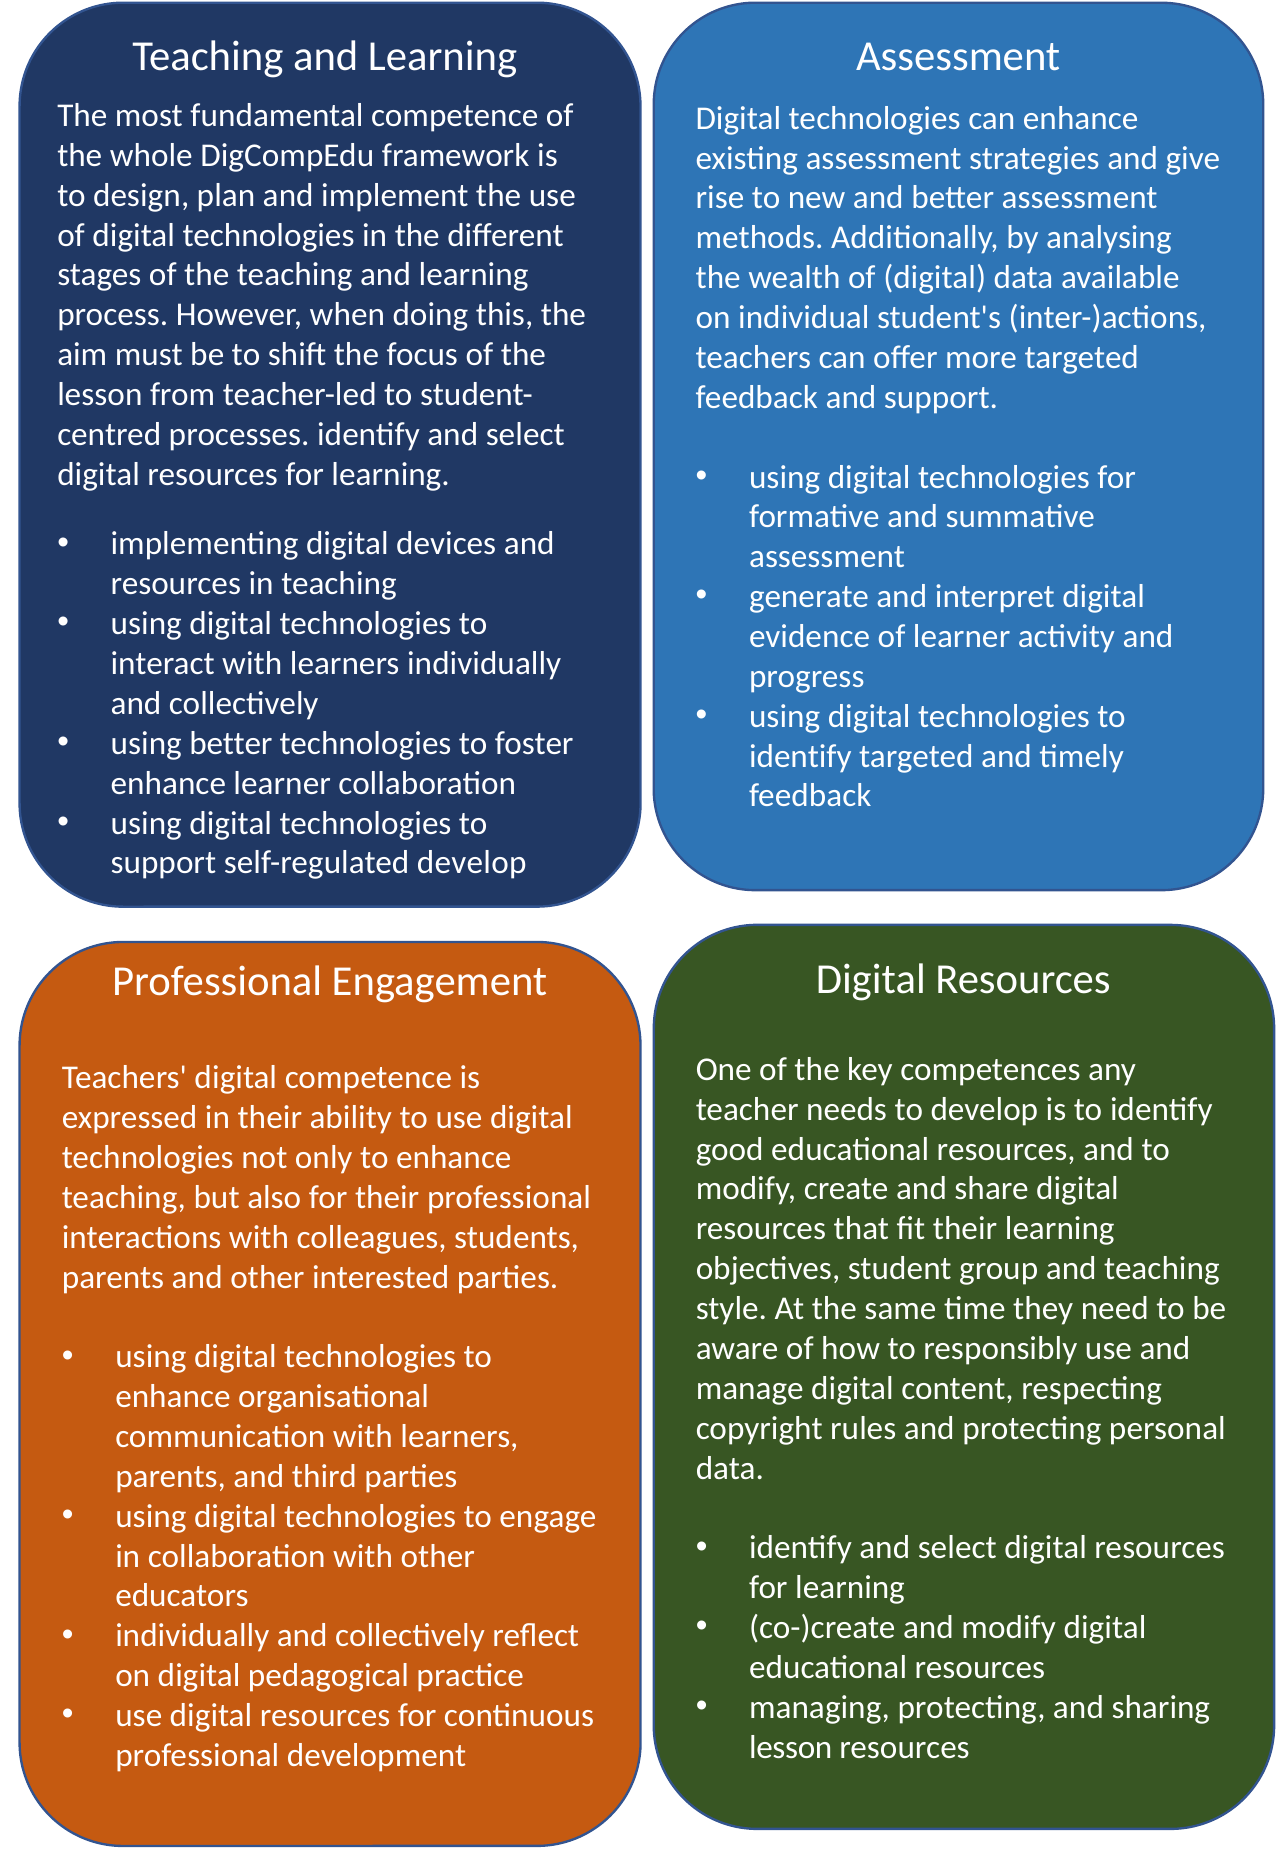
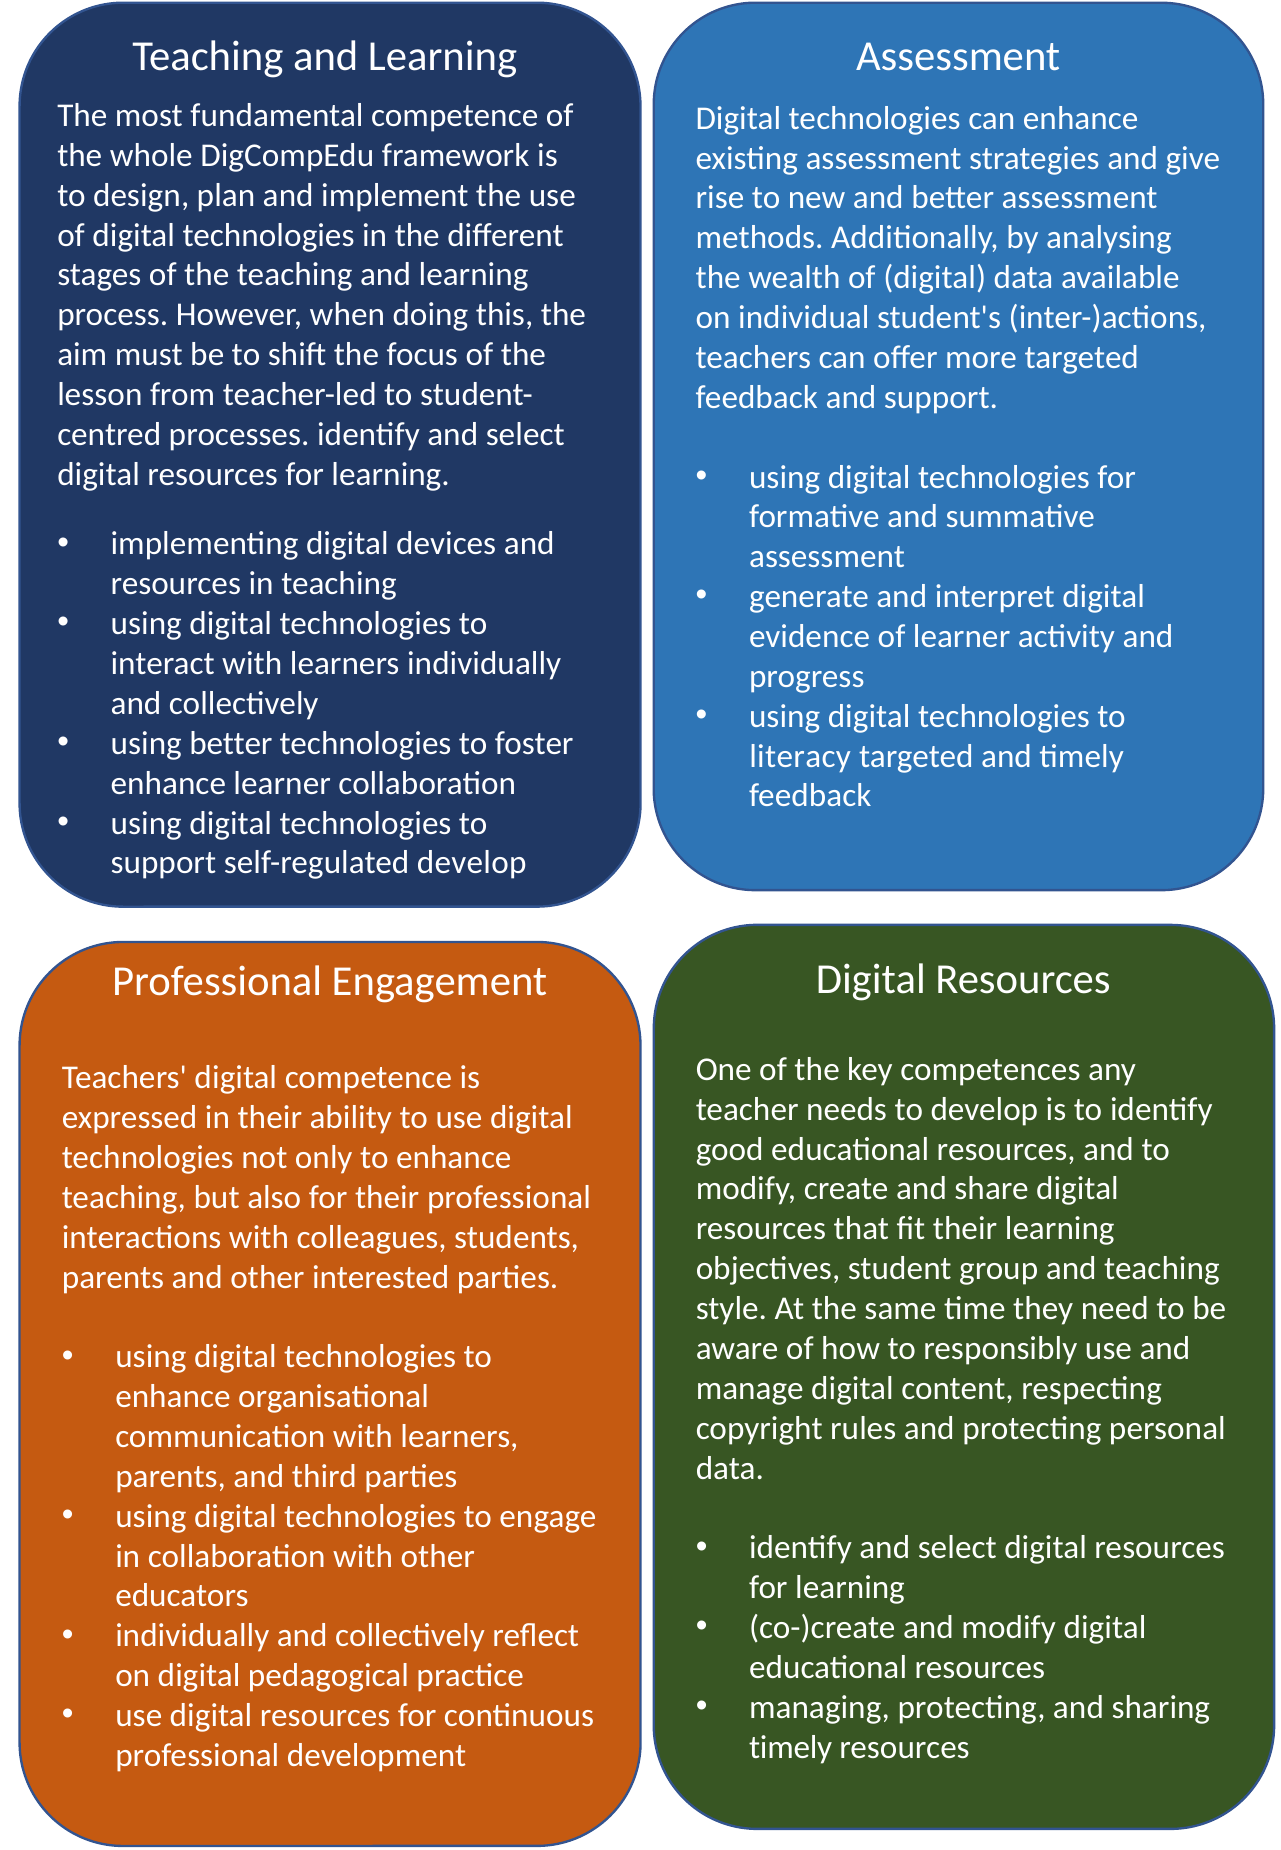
identify at (800, 756): identify -> literacy
lesson at (791, 1747): lesson -> timely
